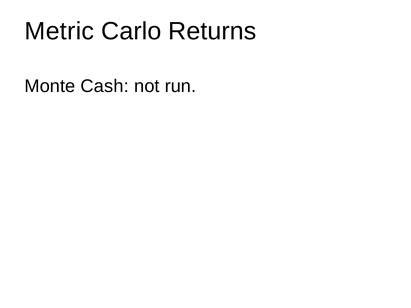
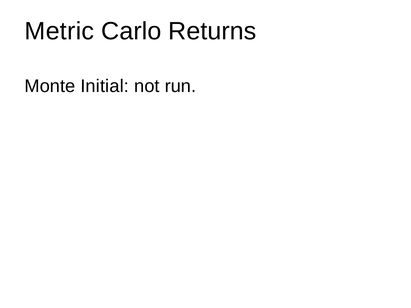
Cash: Cash -> Initial
